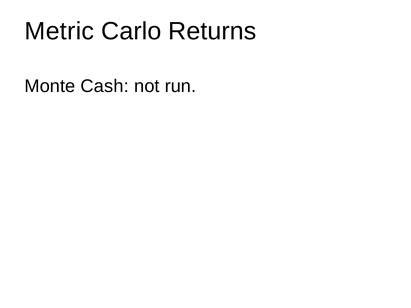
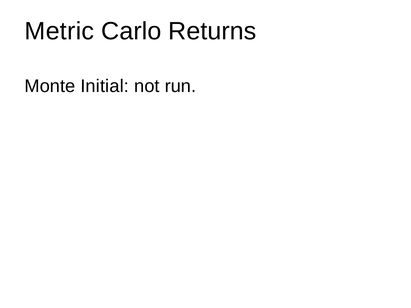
Cash: Cash -> Initial
